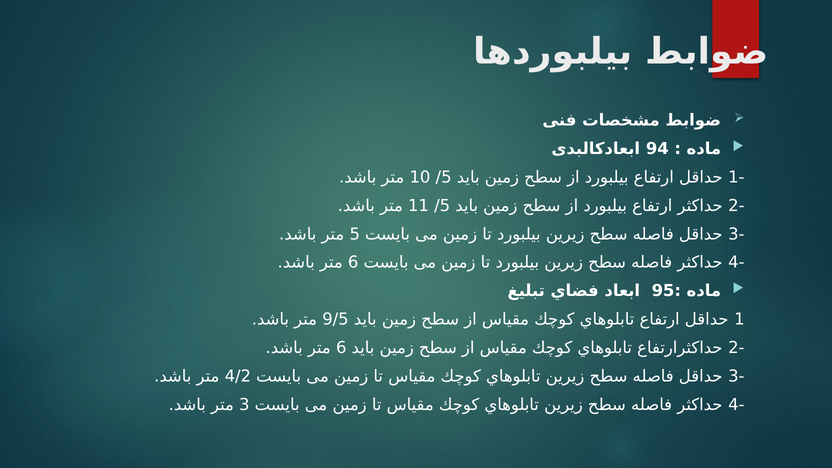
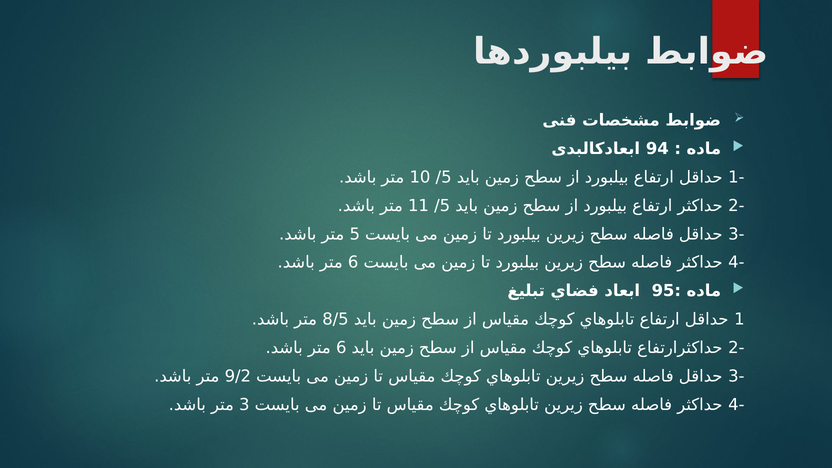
9/5: 9/5 -> 8/5
4/2: 4/2 -> 9/2
